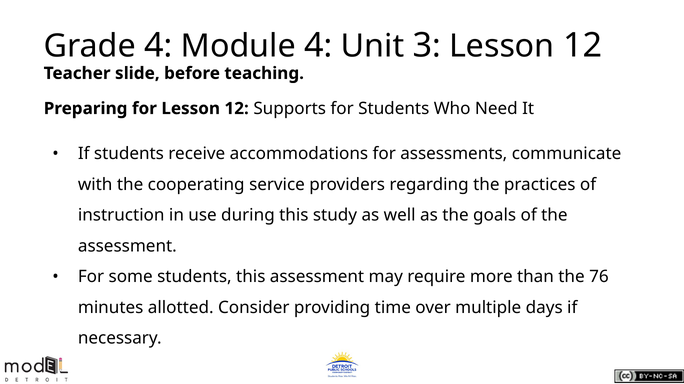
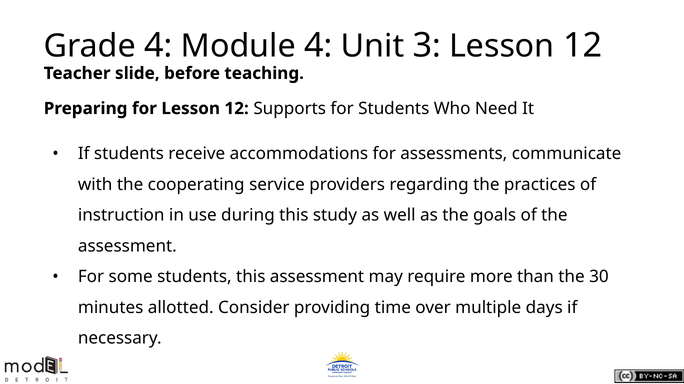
76: 76 -> 30
